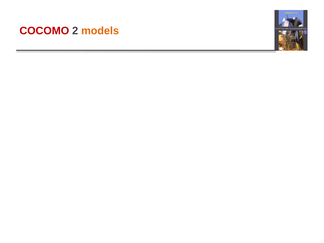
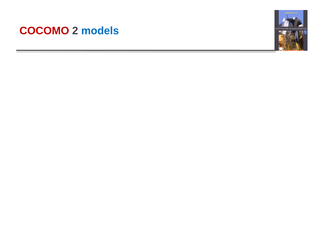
models colour: orange -> blue
